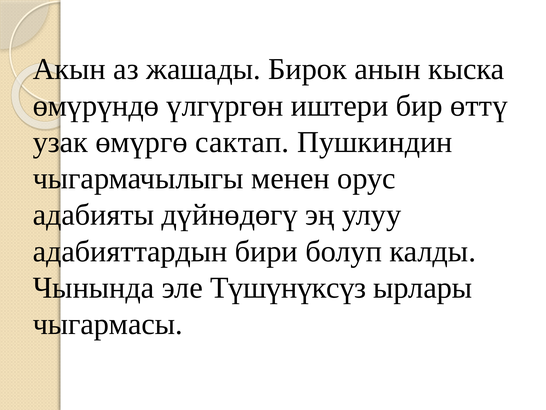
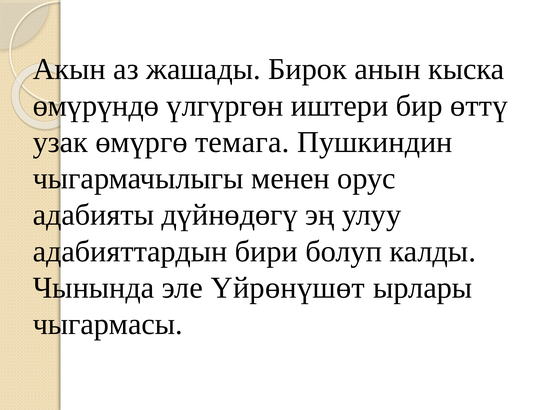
сактап: сактап -> темага
Түшүнүксүз: Түшүнүксүз -> Үйрөнүшөт
